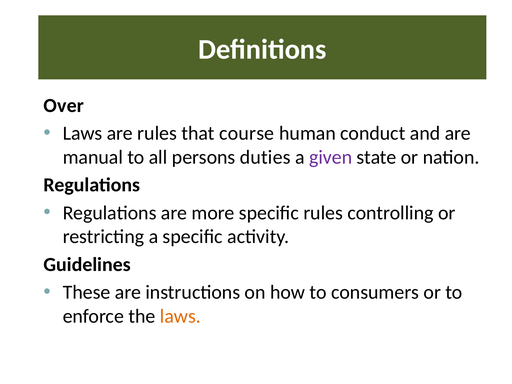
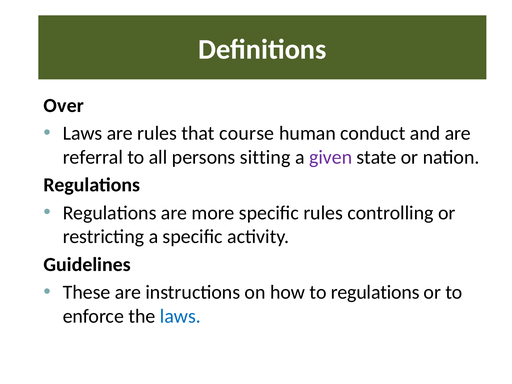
manual: manual -> referral
duties: duties -> sitting
to consumers: consumers -> regulations
laws at (180, 316) colour: orange -> blue
